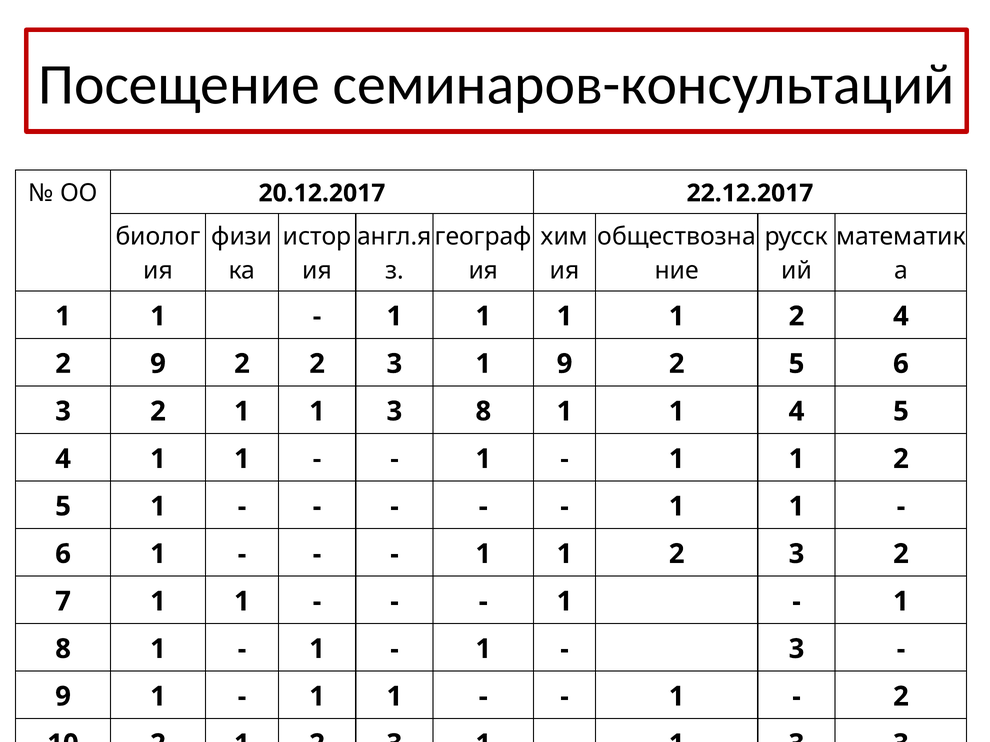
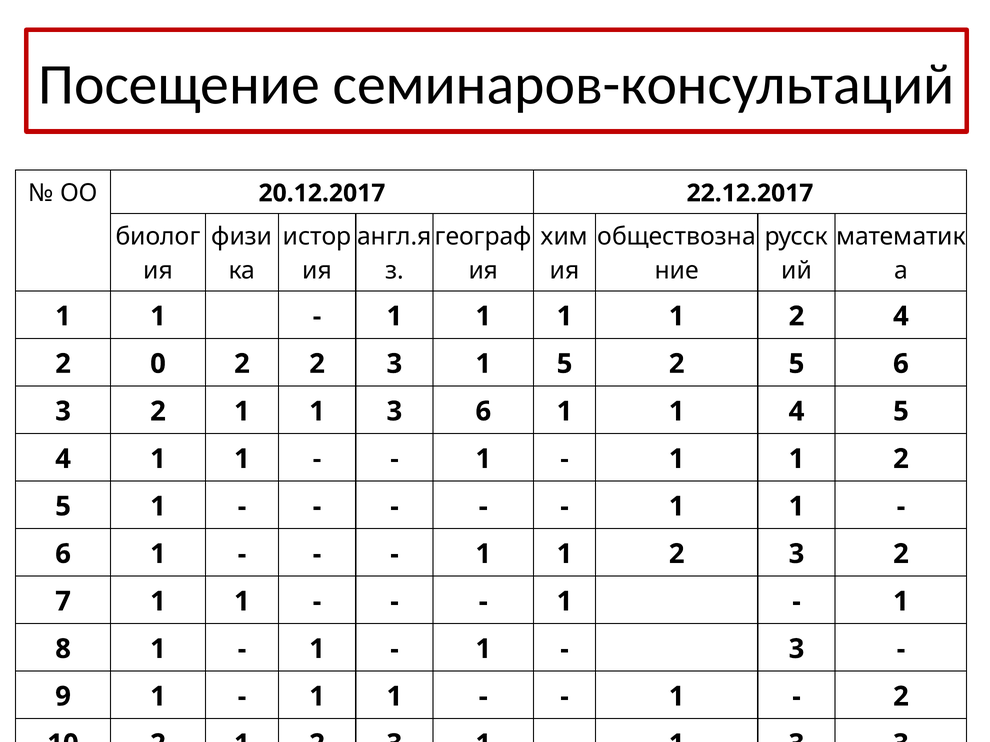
2 9: 9 -> 0
1 9: 9 -> 5
3 8: 8 -> 6
